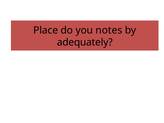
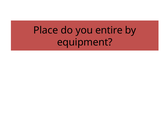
notes: notes -> entire
adequately: adequately -> equipment
